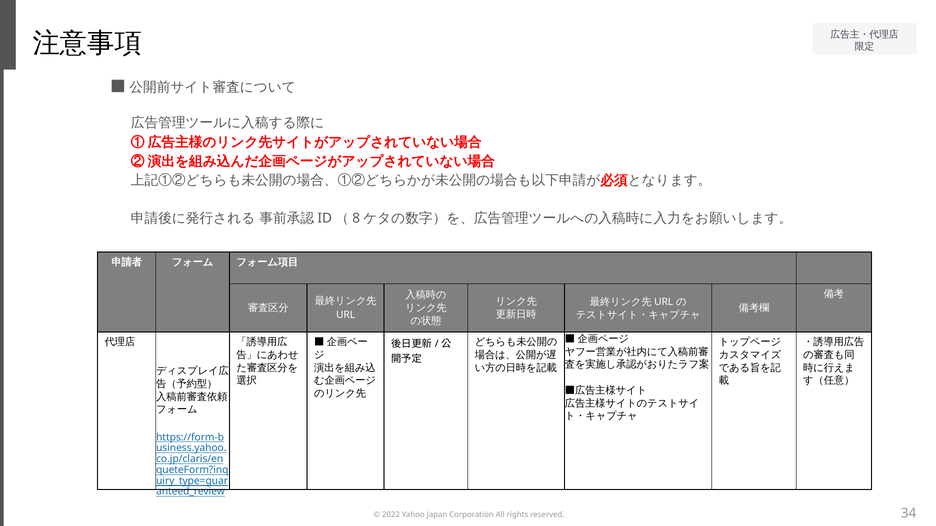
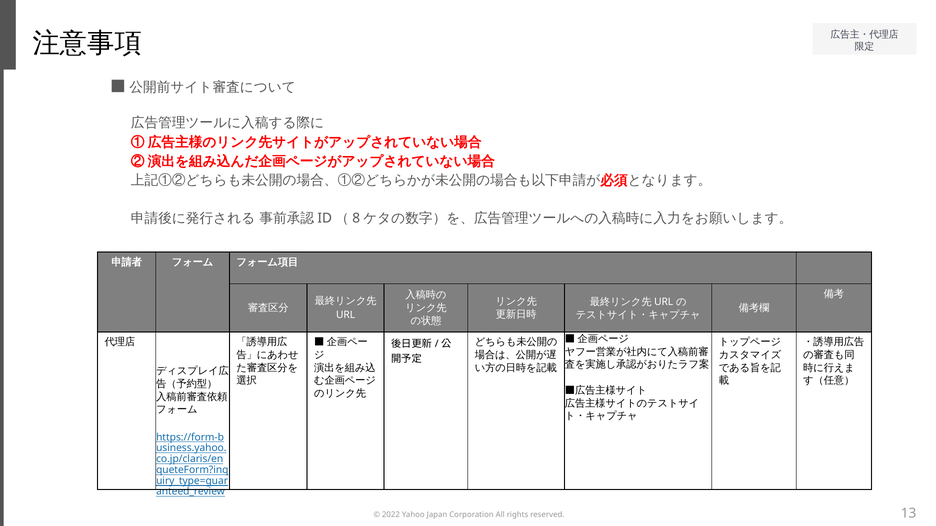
34: 34 -> 13
